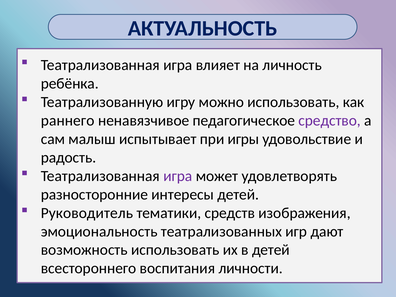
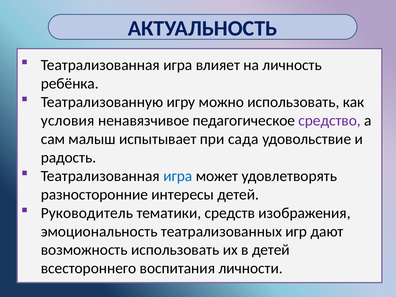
раннего: раннего -> условия
игры: игры -> сада
игра at (178, 176) colour: purple -> blue
